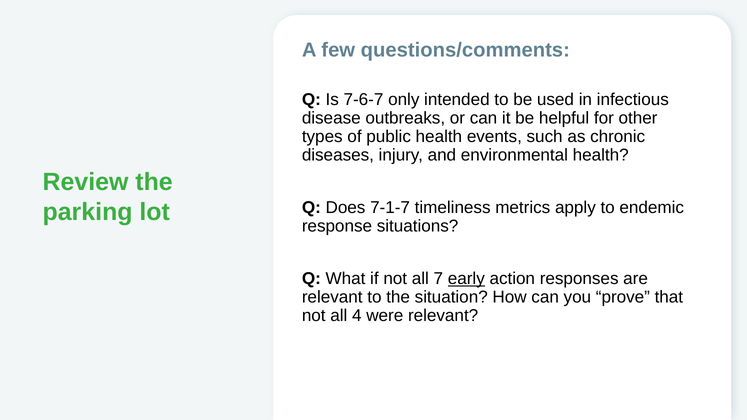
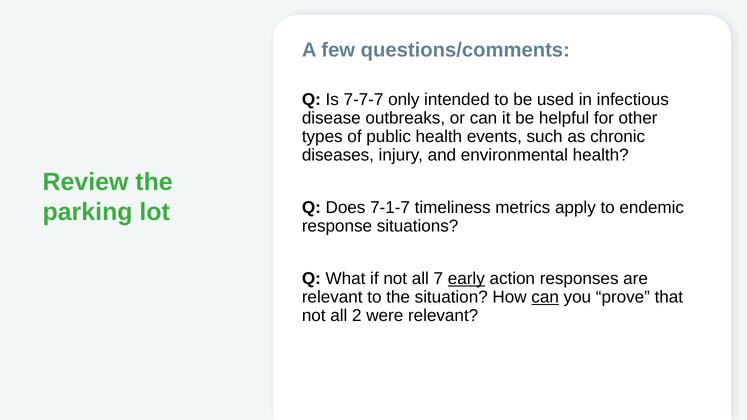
7-6-7: 7-6-7 -> 7-7-7
can at (545, 297) underline: none -> present
4: 4 -> 2
